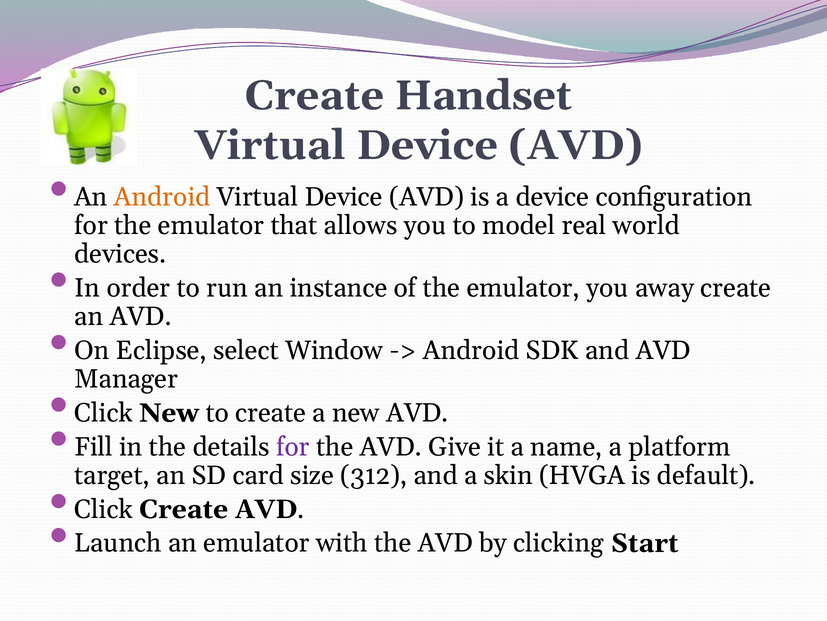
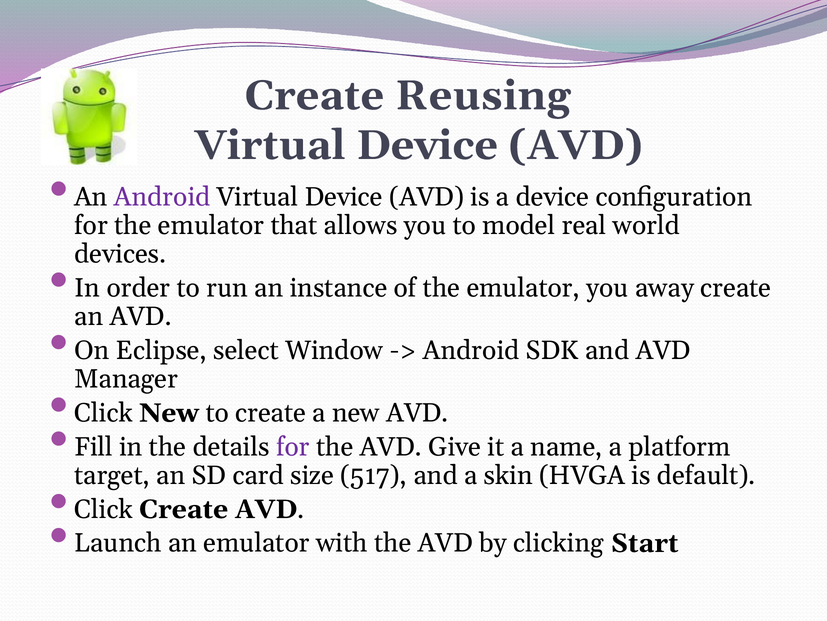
Handset: Handset -> Reusing
Android at (162, 197) colour: orange -> purple
312: 312 -> 517
